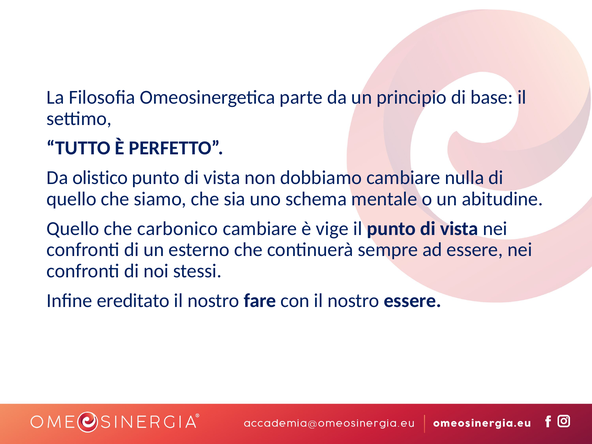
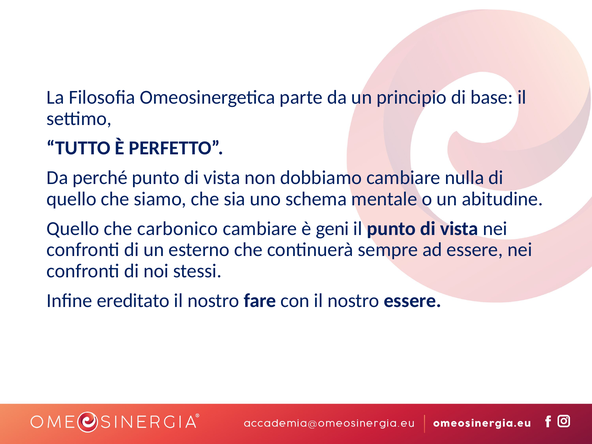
olistico: olistico -> perché
vige: vige -> geni
